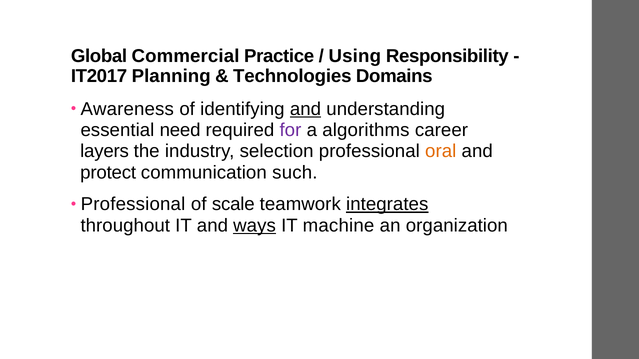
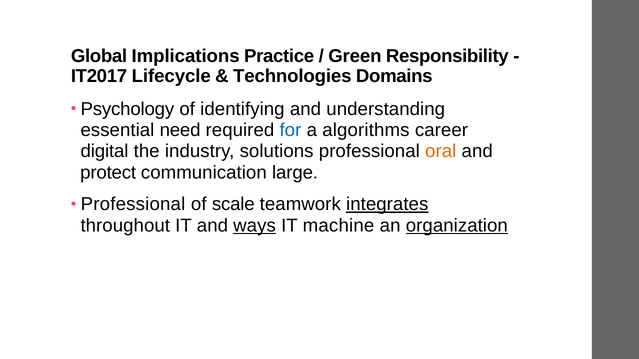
Commercial: Commercial -> Implications
Using: Using -> Green
Planning: Planning -> Lifecycle
Awareness: Awareness -> Psychology
and at (305, 109) underline: present -> none
for colour: purple -> blue
layers: layers -> digital
selection: selection -> solutions
such: such -> large
organization underline: none -> present
